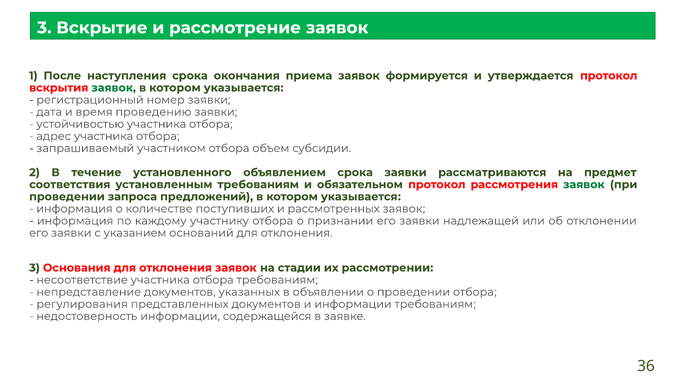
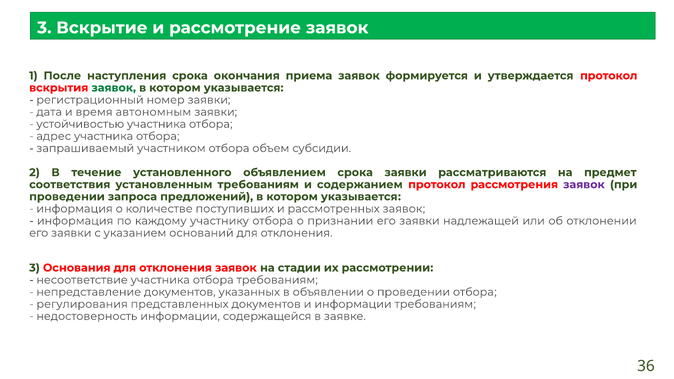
проведению: проведению -> автономным
обязательном: обязательном -> содержанием
заявок at (584, 185) colour: green -> purple
